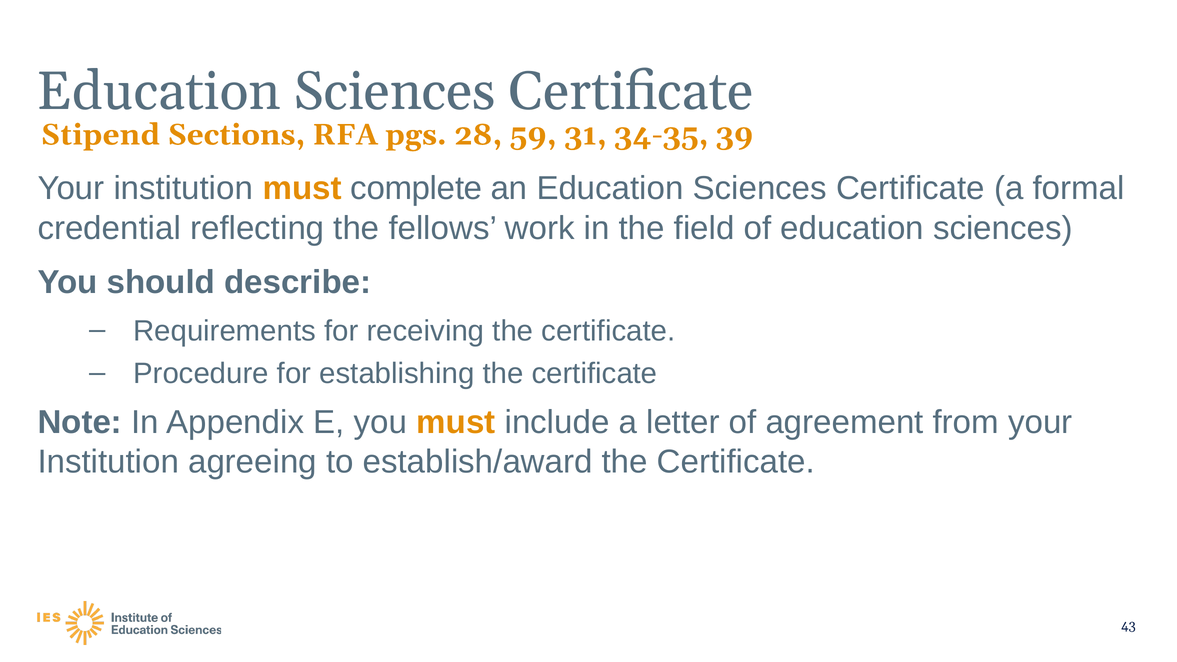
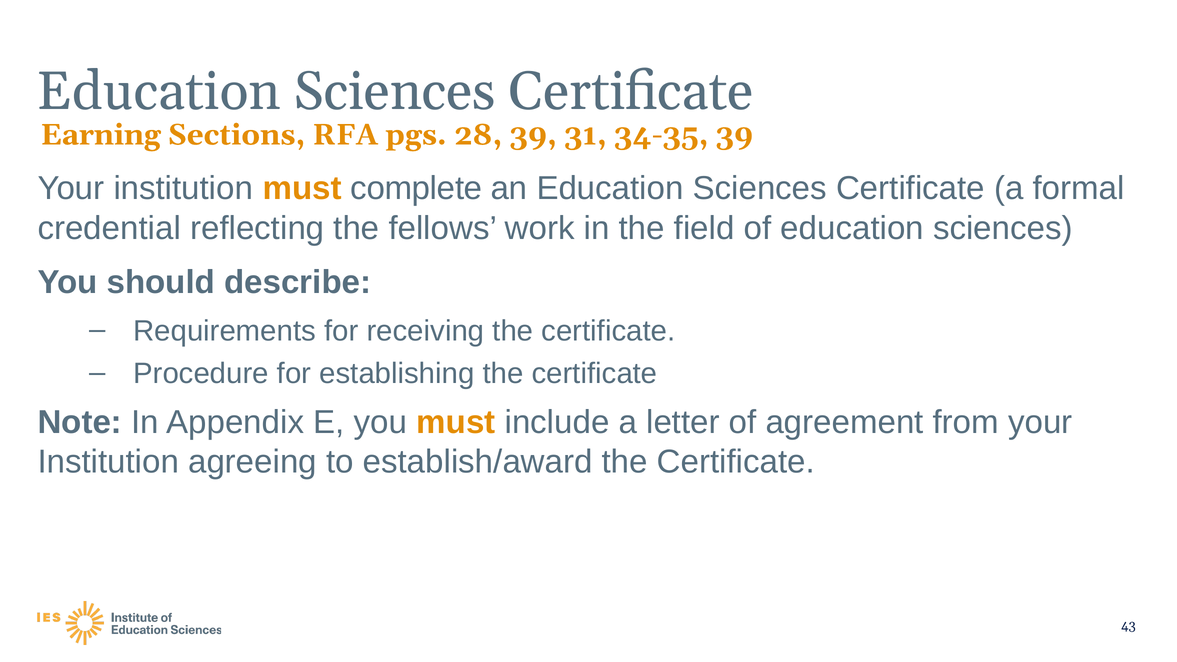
Stipend: Stipend -> Earning
28 59: 59 -> 39
